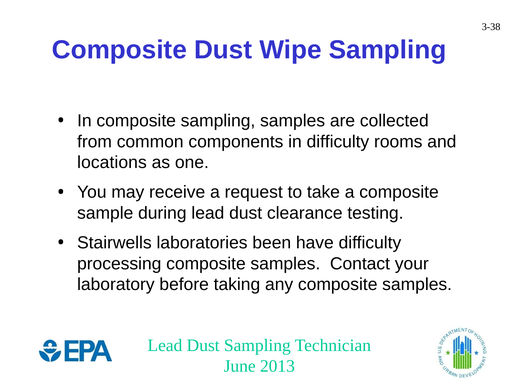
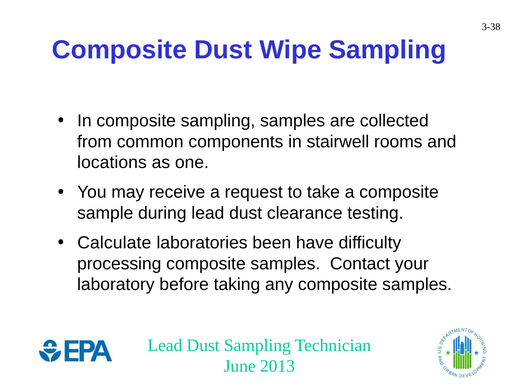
in difficulty: difficulty -> stairwell
Stairwells: Stairwells -> Calculate
